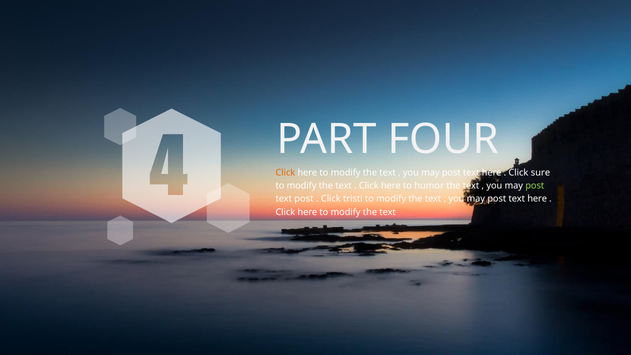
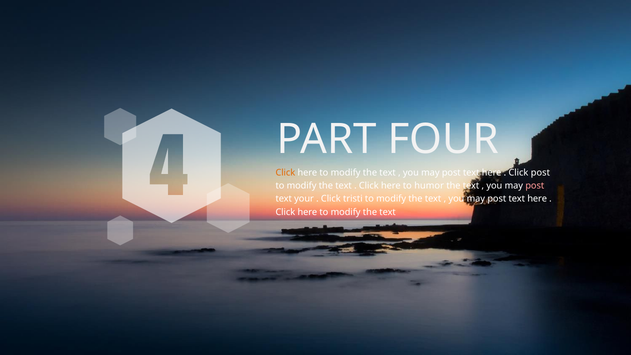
Click sure: sure -> post
post at (535, 186) colour: light green -> pink
text post: post -> your
